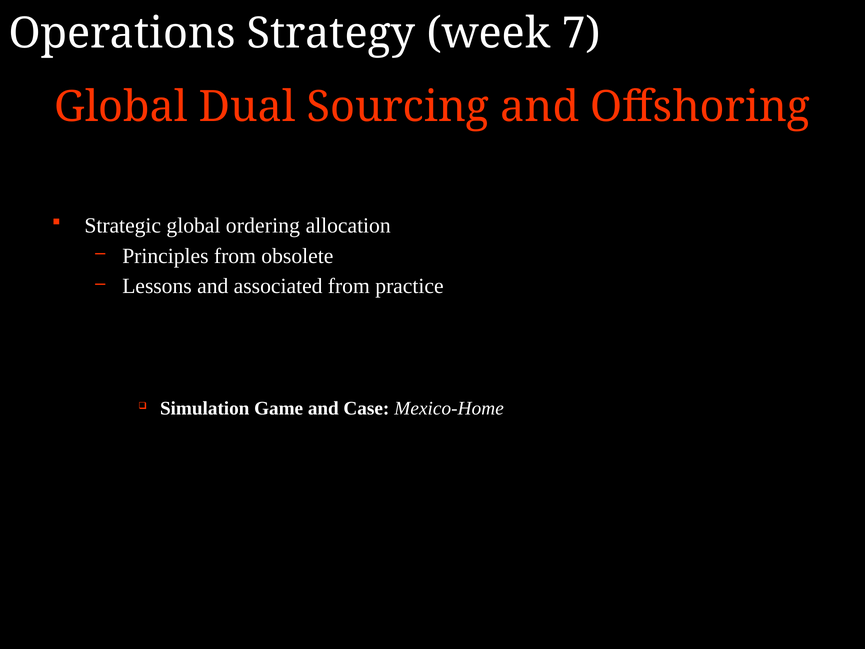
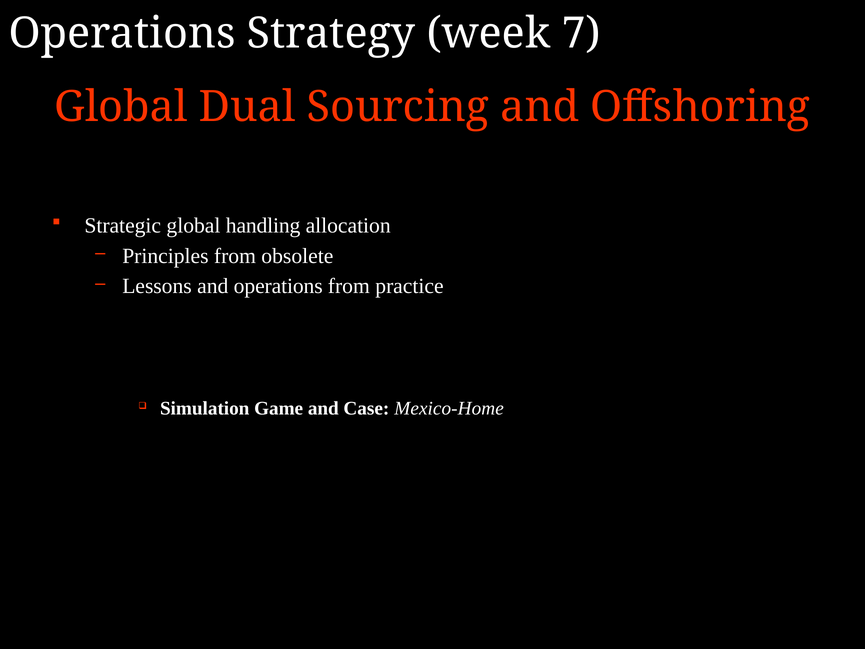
ordering: ordering -> handling
and associated: associated -> operations
